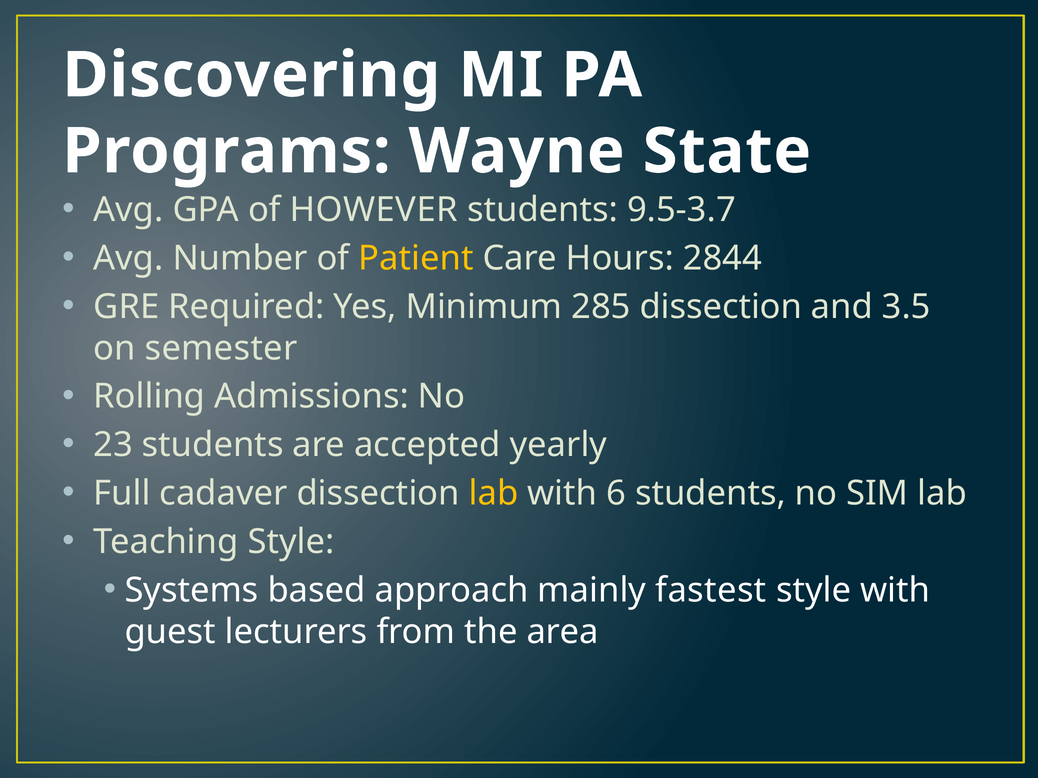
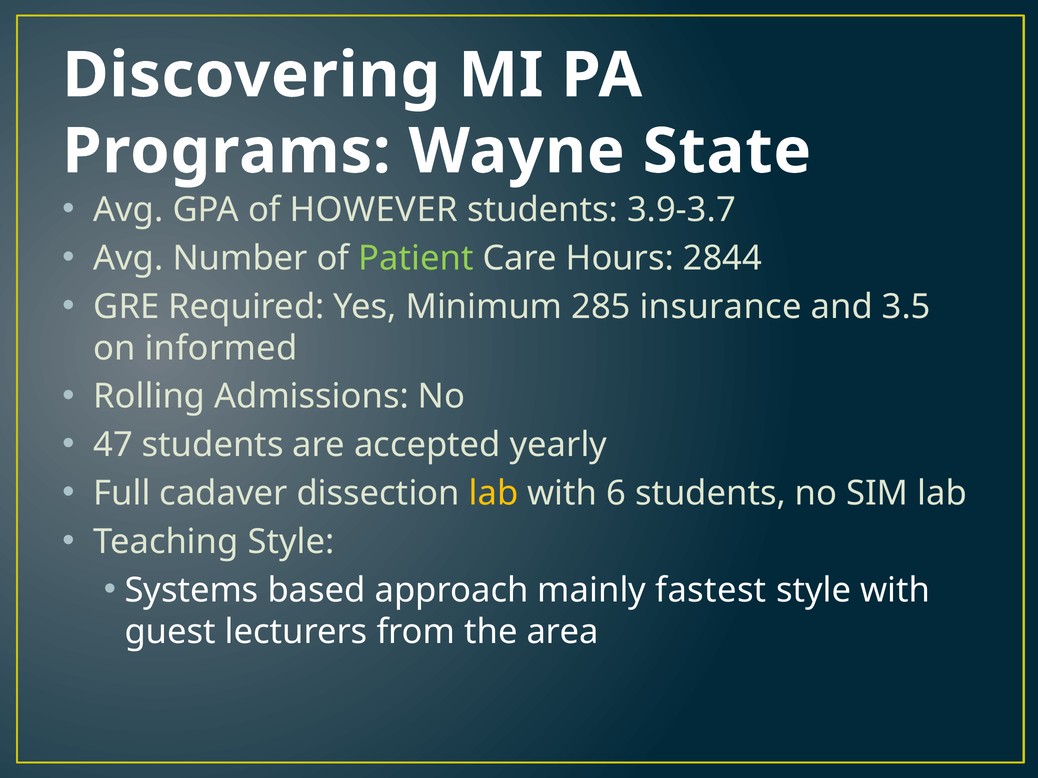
9.5-3.7: 9.5-3.7 -> 3.9-3.7
Patient colour: yellow -> light green
285 dissection: dissection -> insurance
semester: semester -> informed
23: 23 -> 47
